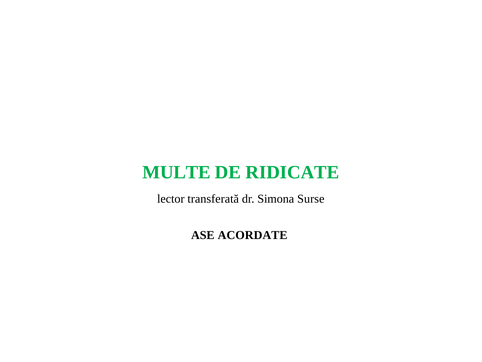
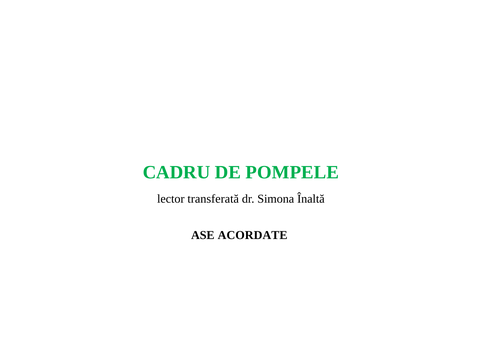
MULTE: MULTE -> CADRU
RIDICATE: RIDICATE -> POMPELE
Surse: Surse -> Înaltă
